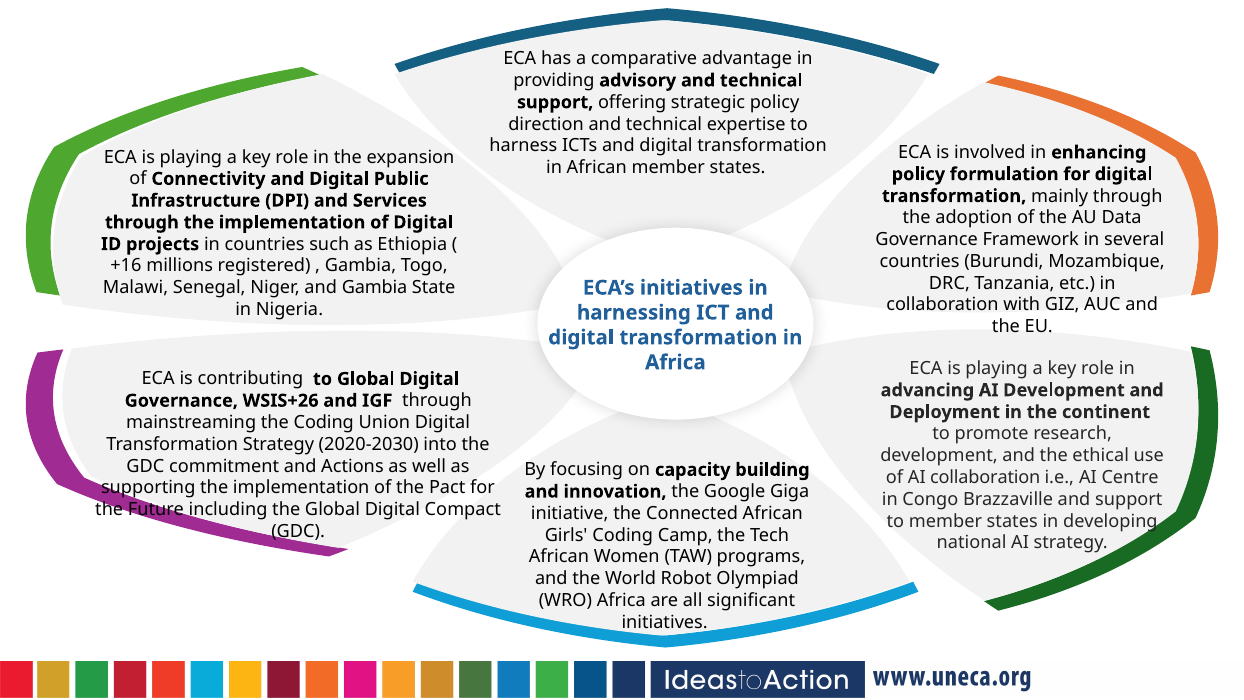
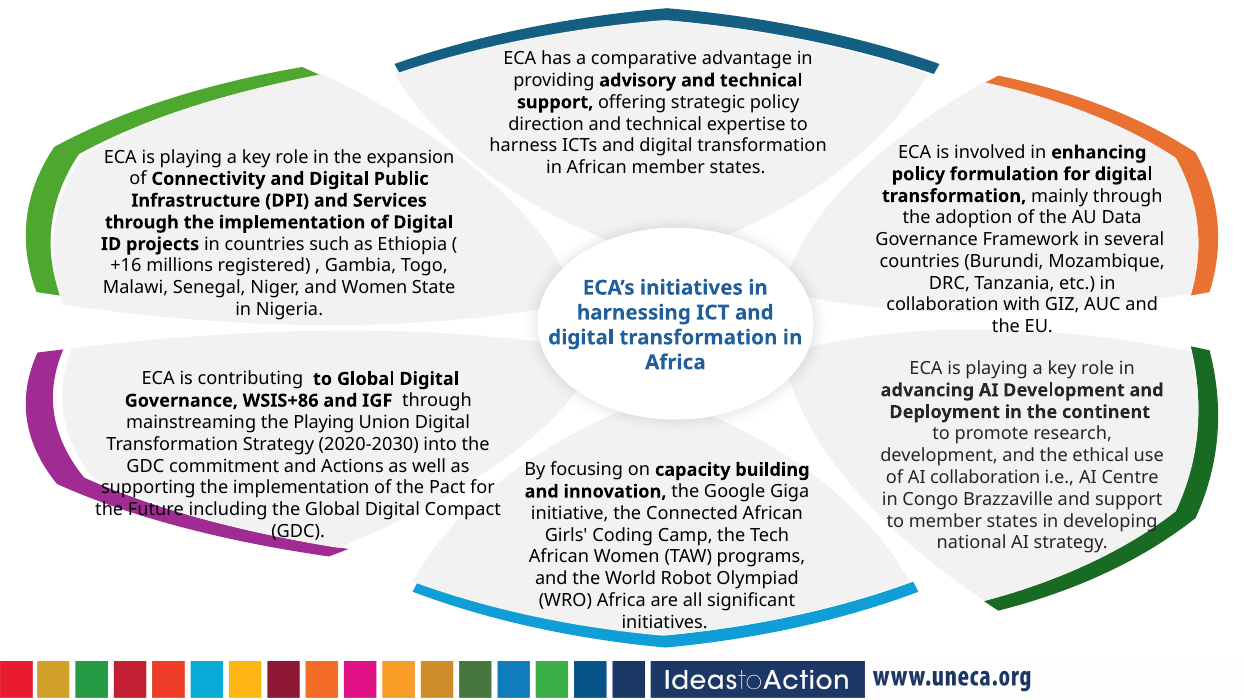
and Gambia: Gambia -> Women
WSIS+26: WSIS+26 -> WSIS+86
the Coding: Coding -> Playing
